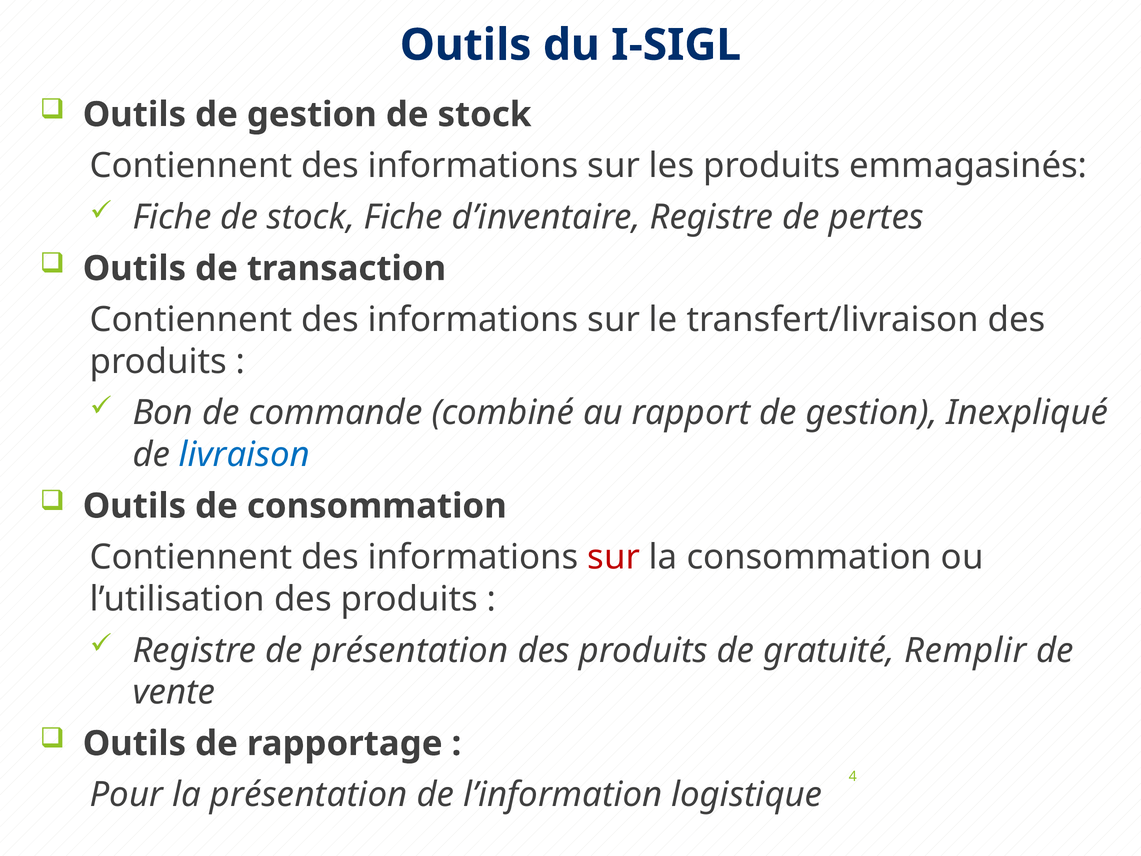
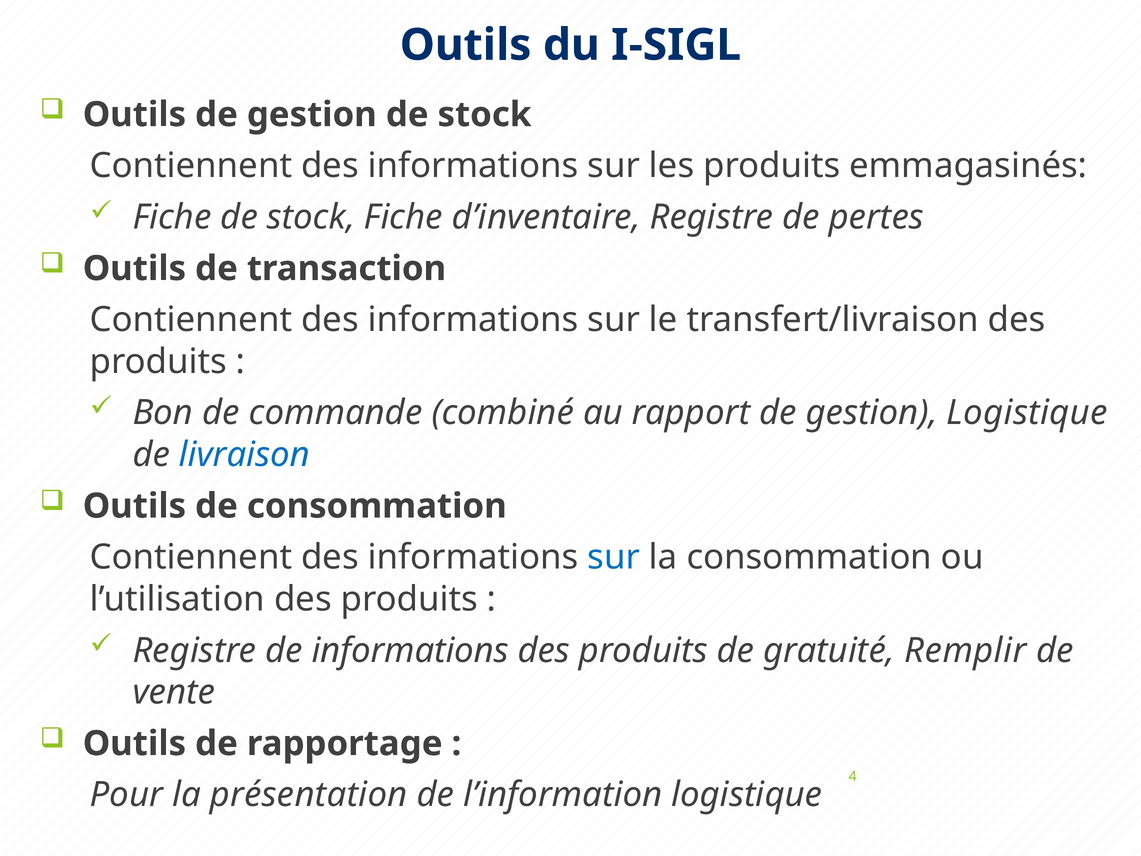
gestion Inexpliqué: Inexpliqué -> Logistique
sur at (614, 557) colour: red -> blue
de présentation: présentation -> informations
